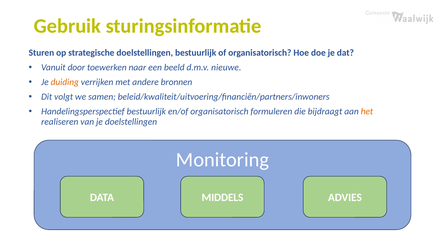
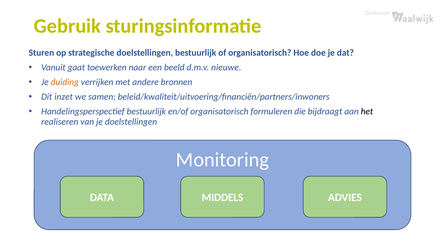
door: door -> gaat
volgt: volgt -> inzet
het colour: orange -> black
